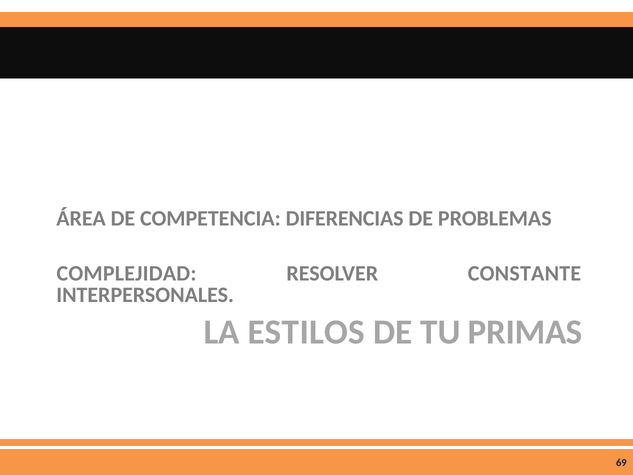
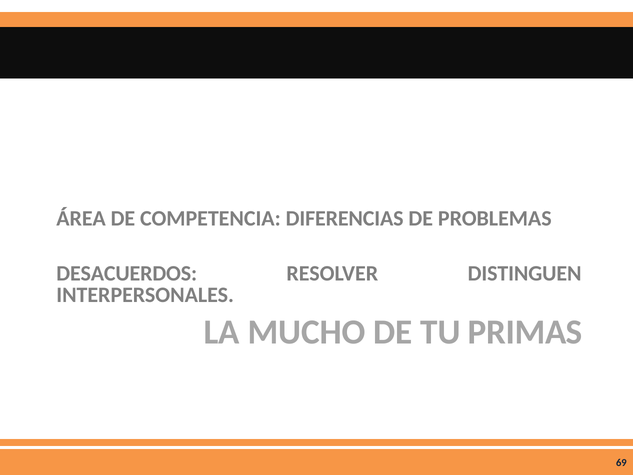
COMPLEJIDAD: COMPLEJIDAD -> DESACUERDOS
CONSTANTE: CONSTANTE -> DISTINGUEN
ESTILOS: ESTILOS -> MUCHO
